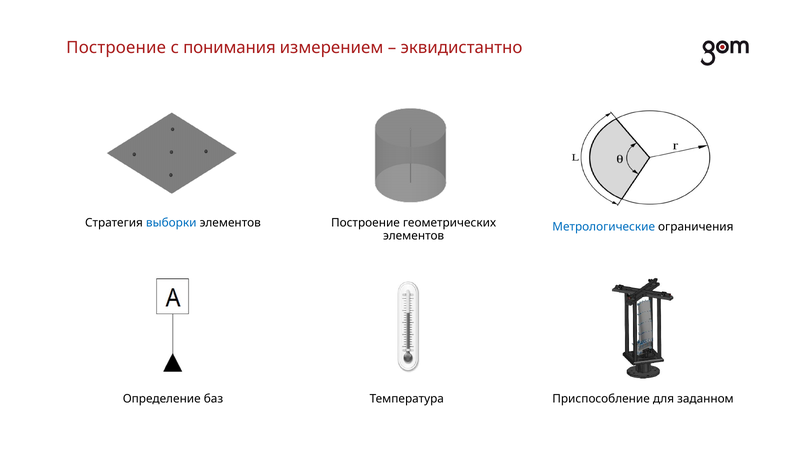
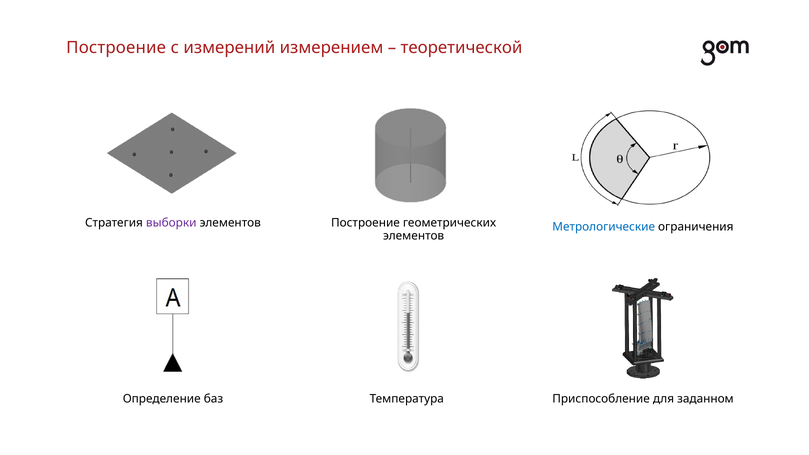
понимания: понимания -> измерений
эквидистантно: эквидистантно -> теоретической
выборки colour: blue -> purple
